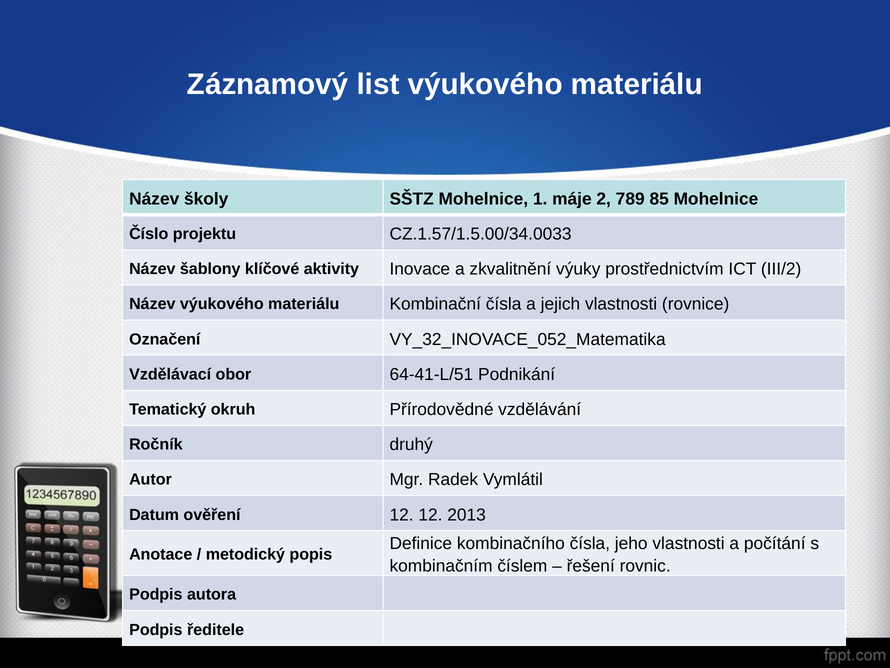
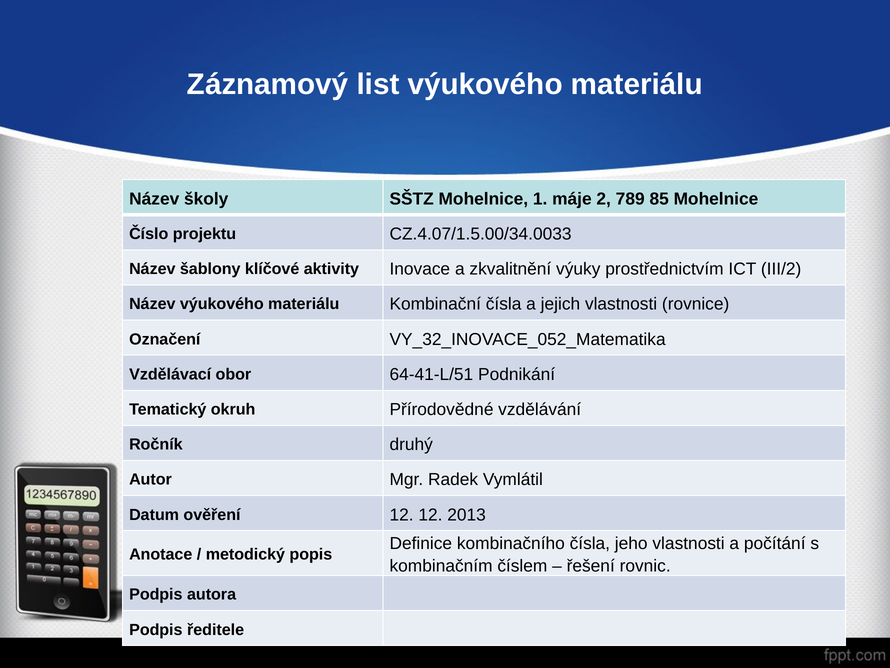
CZ.1.57/1.5.00/34.0033: CZ.1.57/1.5.00/34.0033 -> CZ.4.07/1.5.00/34.0033
